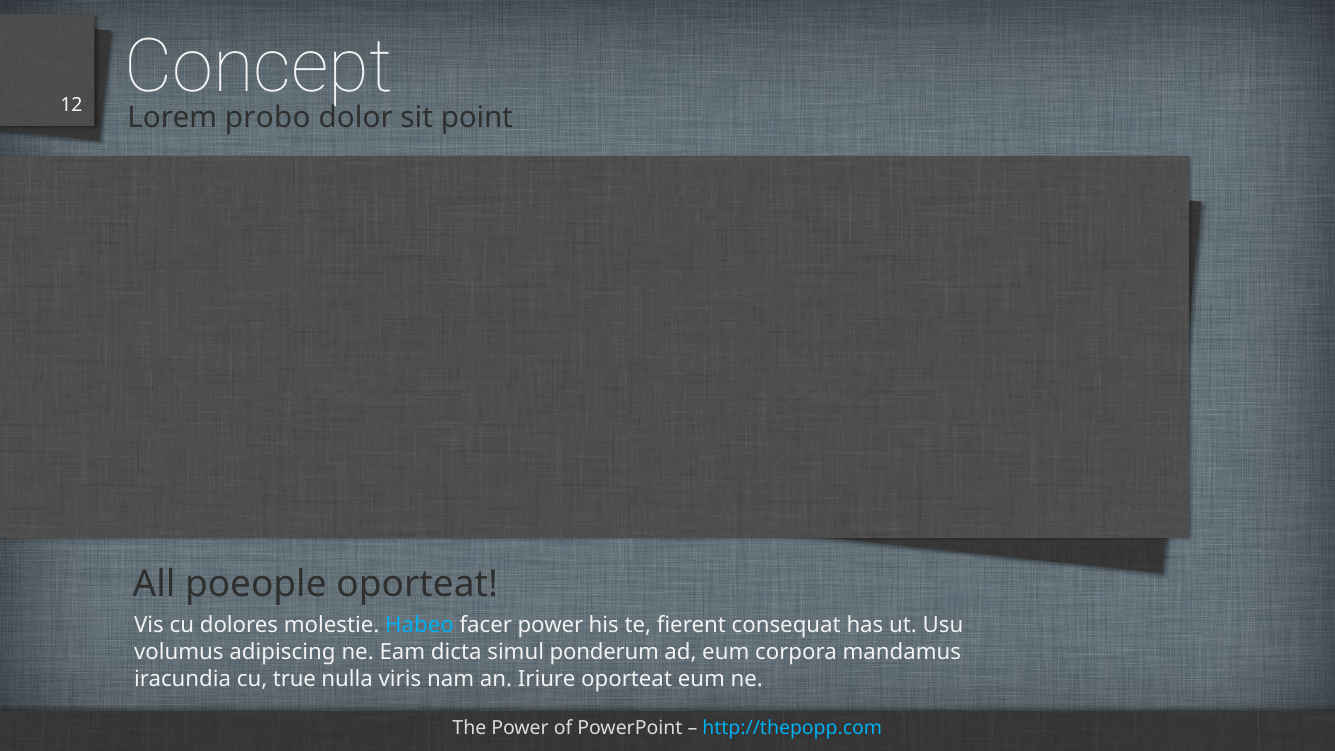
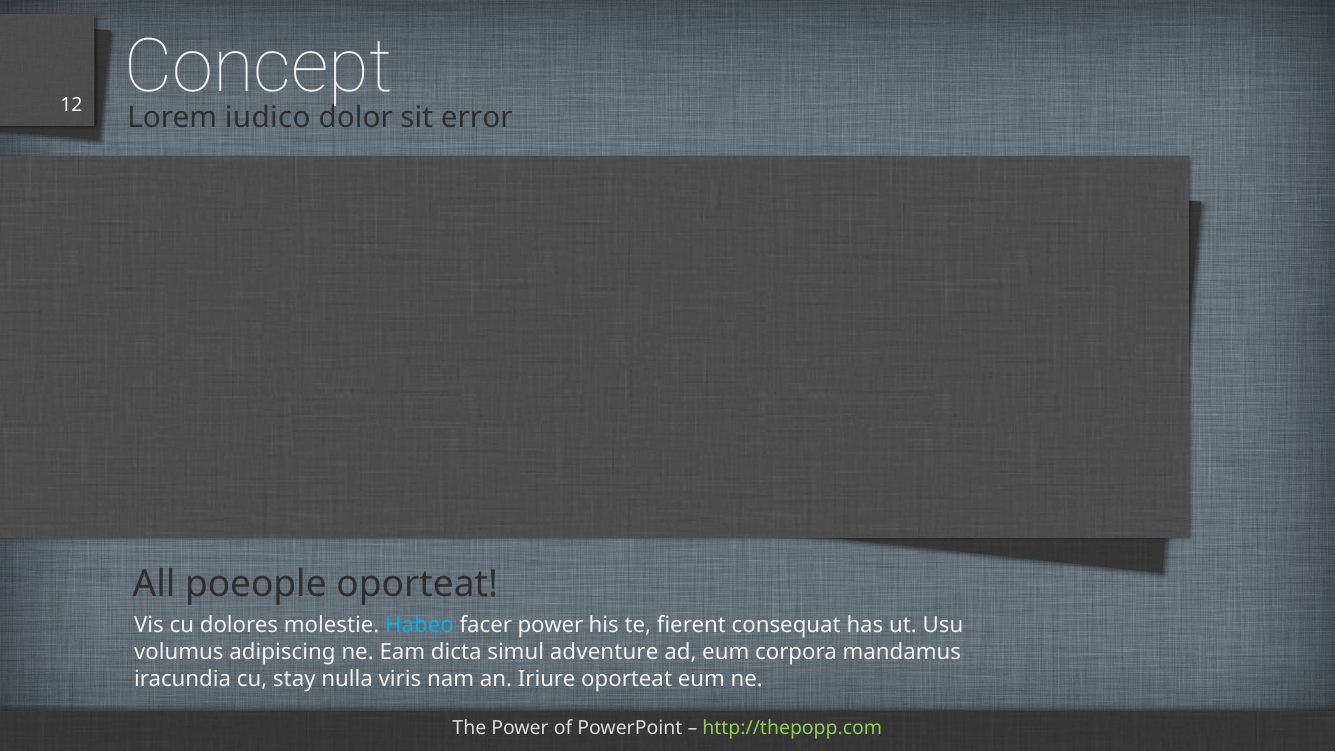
probo: probo -> iudico
point: point -> error
ponderum: ponderum -> adventure
true: true -> stay
http://thepopp.com colour: light blue -> light green
